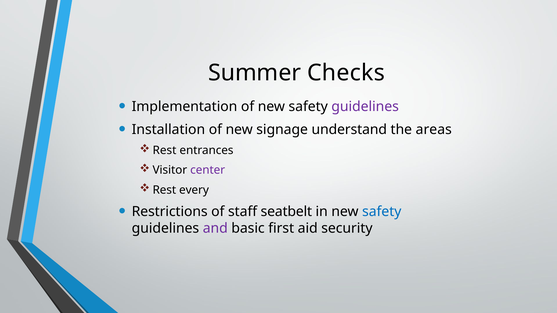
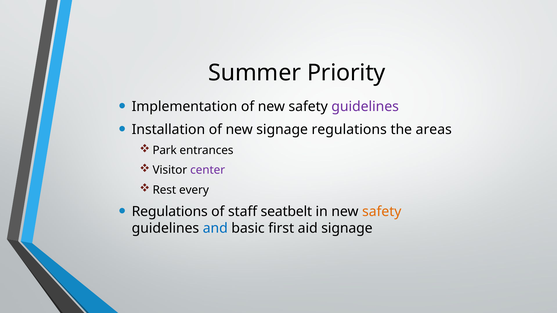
Checks: Checks -> Priority
signage understand: understand -> regulations
Rest at (165, 151): Rest -> Park
Restrictions at (170, 212): Restrictions -> Regulations
safety at (382, 212) colour: blue -> orange
and colour: purple -> blue
aid security: security -> signage
